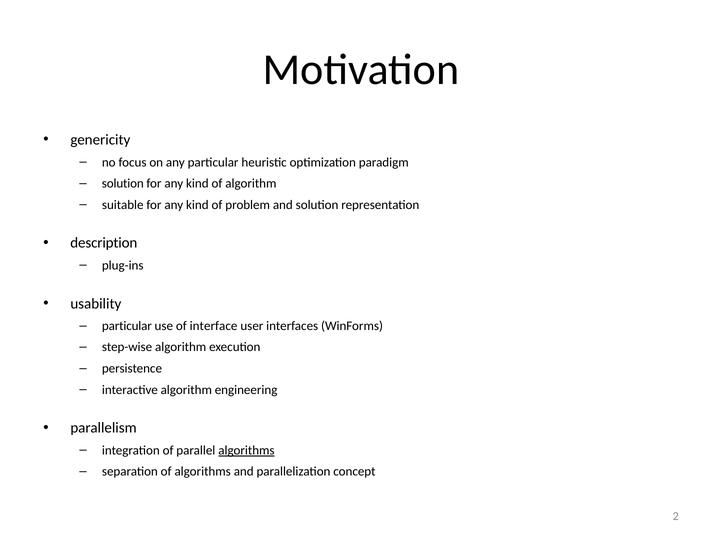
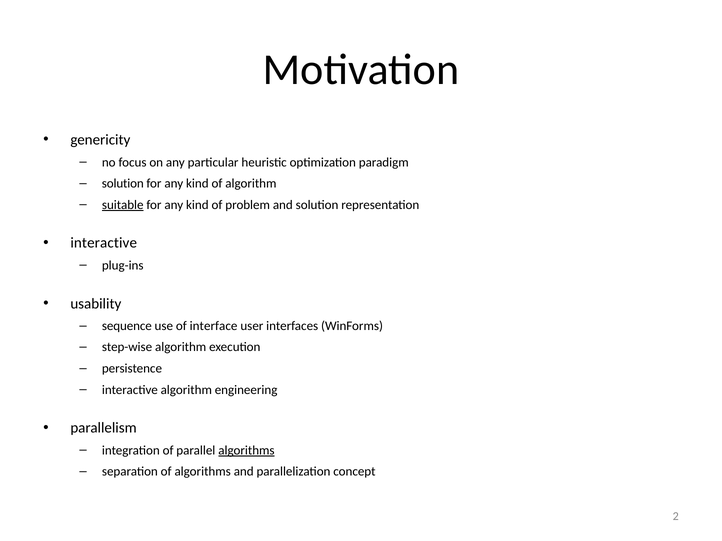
suitable underline: none -> present
description at (104, 243): description -> interactive
particular at (127, 326): particular -> sequence
